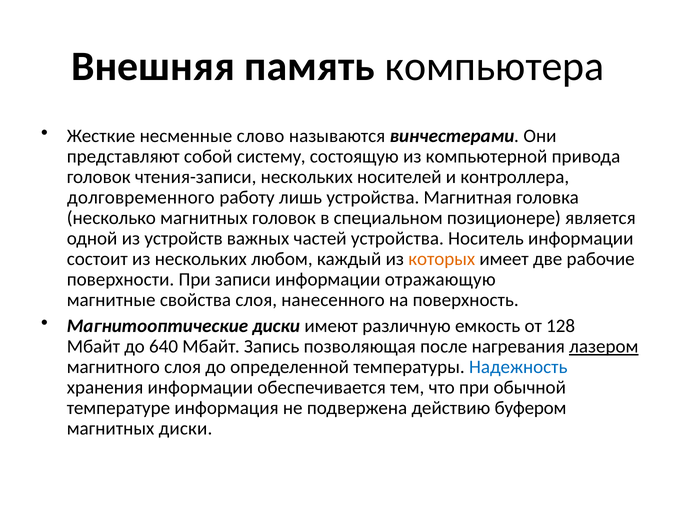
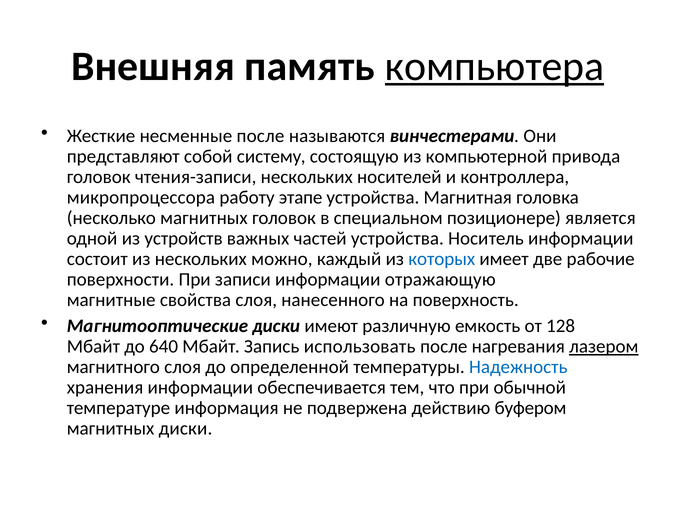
компьютера underline: none -> present
несменные слово: слово -> после
долговременного: долговременного -> микропроцессора
лишь: лишь -> этапе
любом: любом -> можно
которых colour: orange -> blue
позволяющая: позволяющая -> использовать
